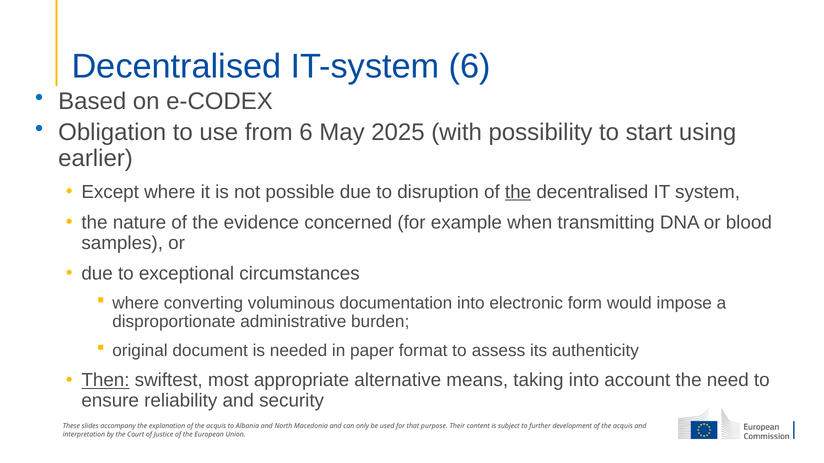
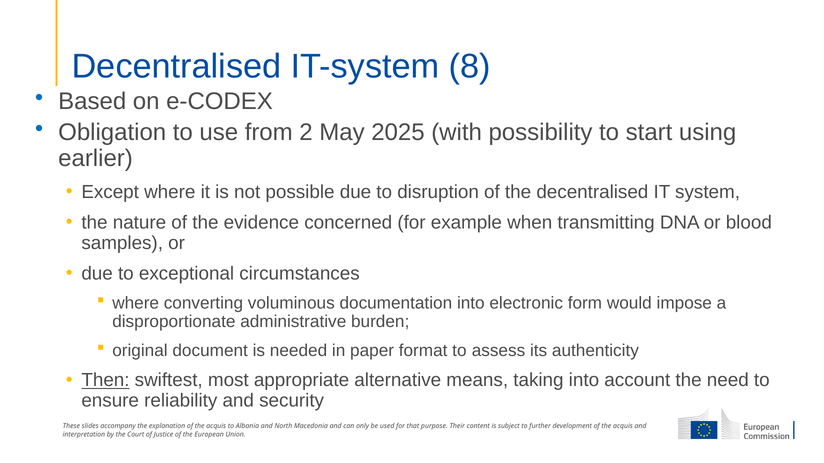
IT-system 6: 6 -> 8
from 6: 6 -> 2
the at (518, 192) underline: present -> none
